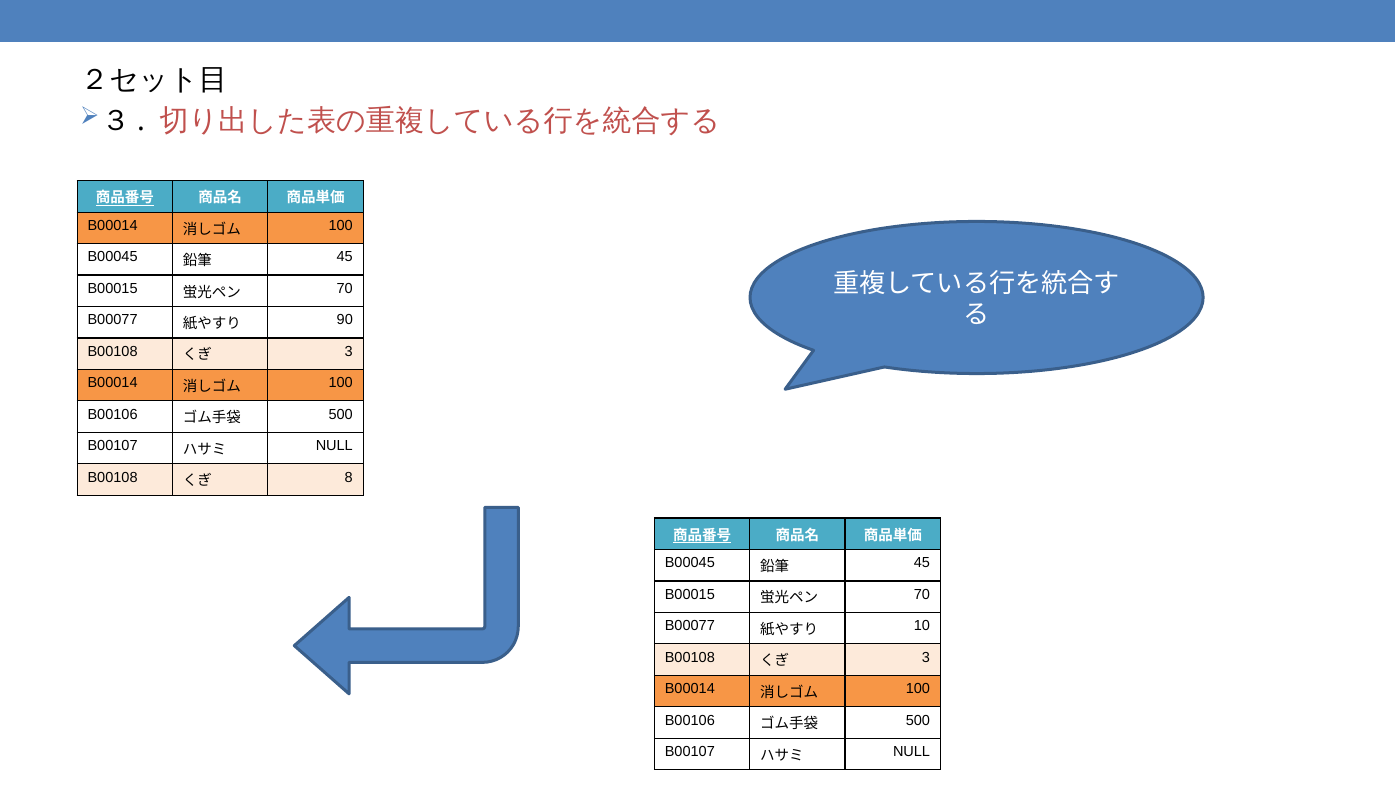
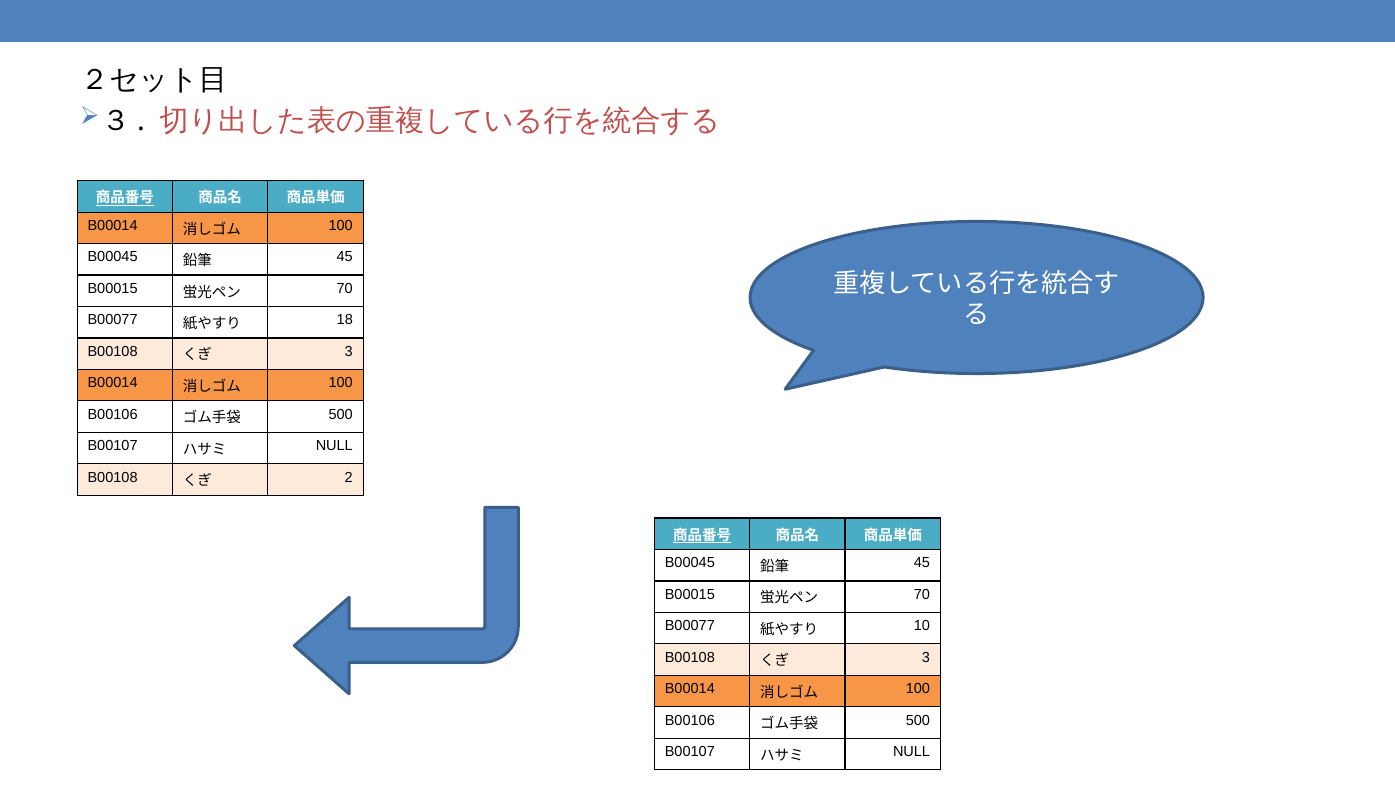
90: 90 -> 18
8: 8 -> 2
